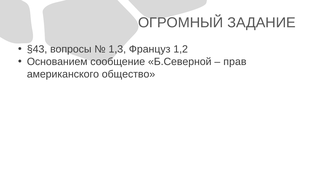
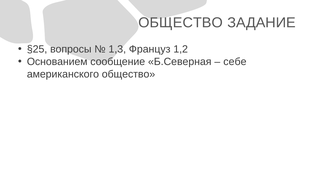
ОГРОМНЫЙ at (181, 23): ОГРОМНЫЙ -> ОБЩЕСТВО
§43: §43 -> §25
Б.Северной: Б.Северной -> Б.Северная
прав: прав -> себе
